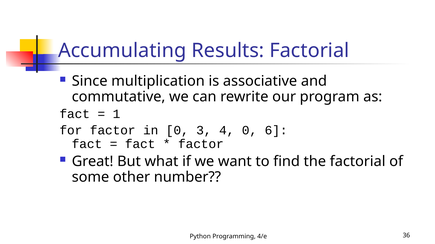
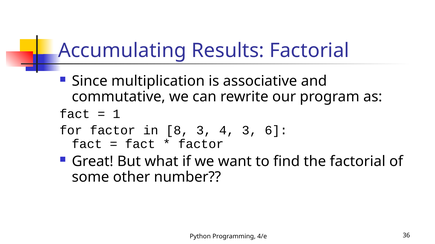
in 0: 0 -> 8
4 0: 0 -> 3
